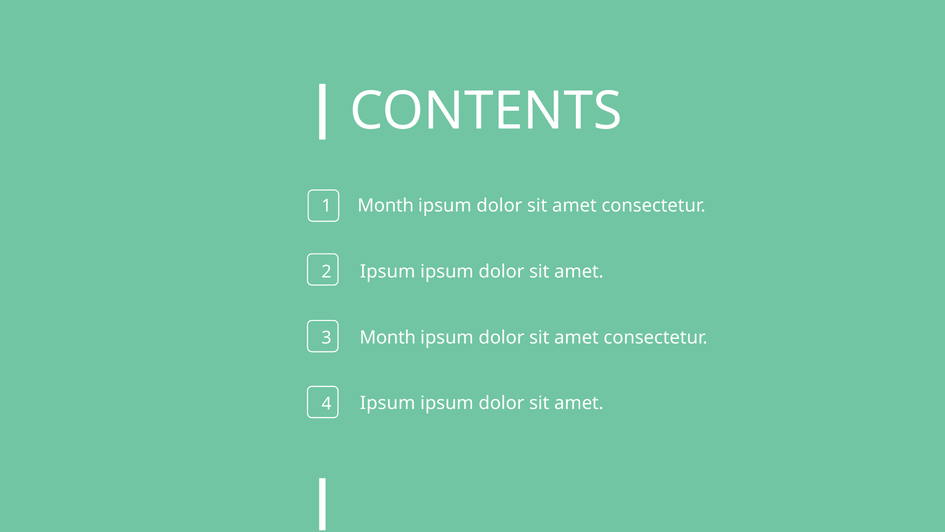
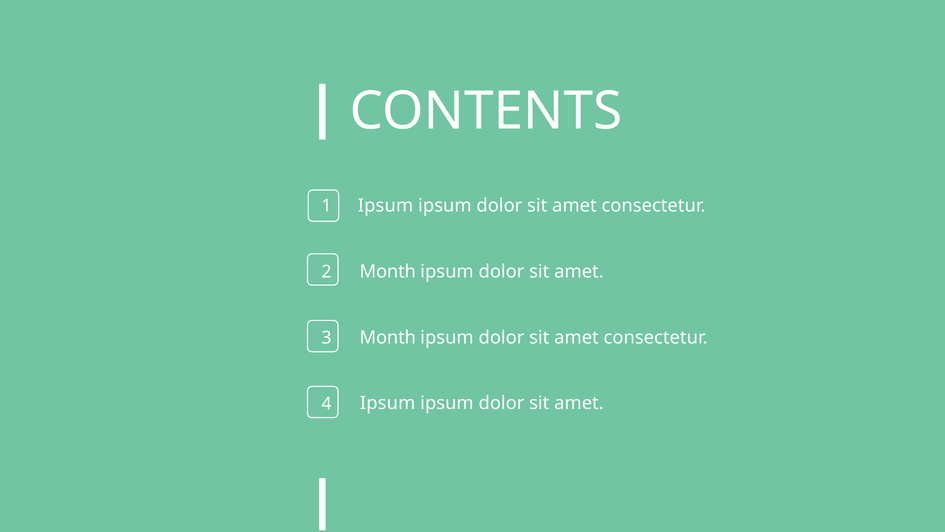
Month at (386, 205): Month -> Ipsum
Ipsum at (388, 271): Ipsum -> Month
